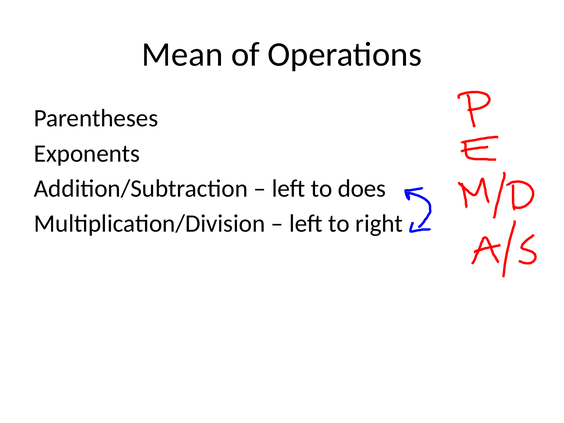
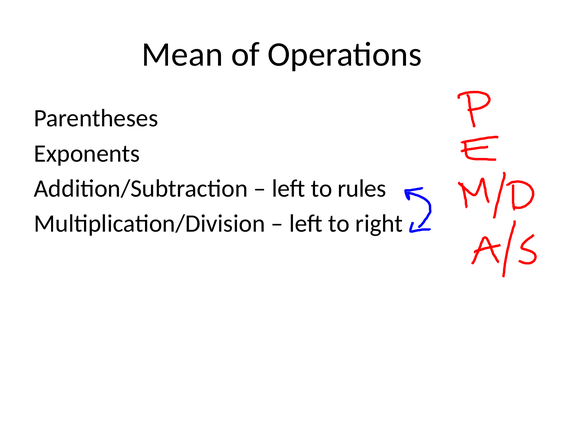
does: does -> rules
